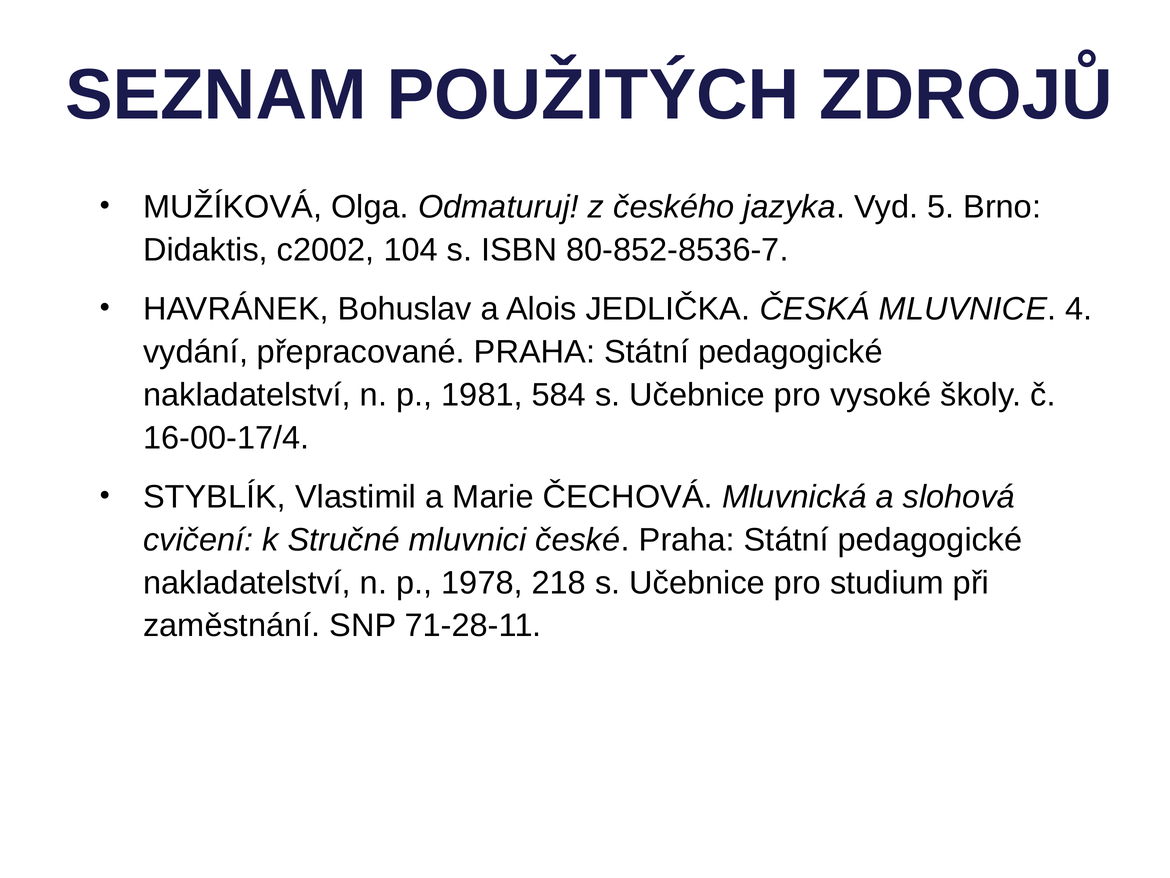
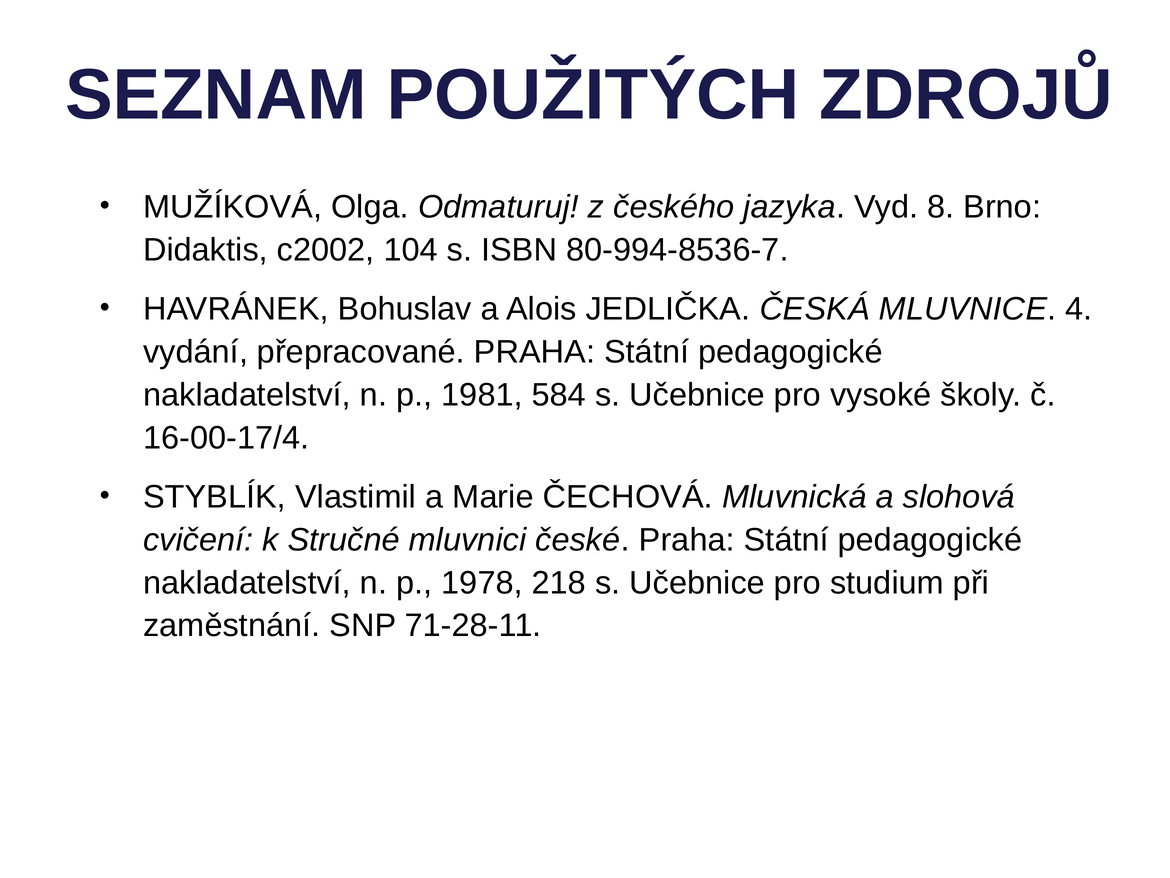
5: 5 -> 8
80-852-8536-7: 80-852-8536-7 -> 80-994-8536-7
